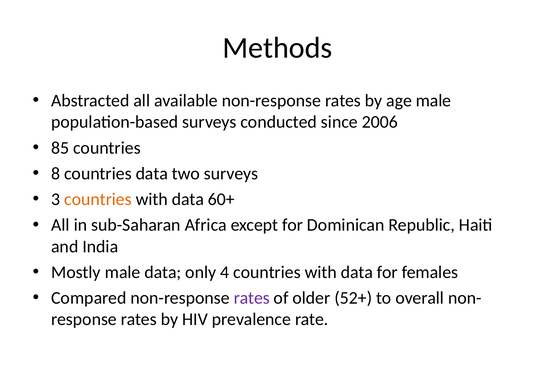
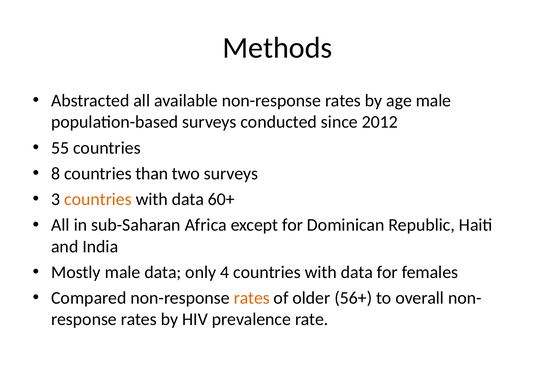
2006: 2006 -> 2012
85: 85 -> 55
countries data: data -> than
rates at (252, 298) colour: purple -> orange
52+: 52+ -> 56+
